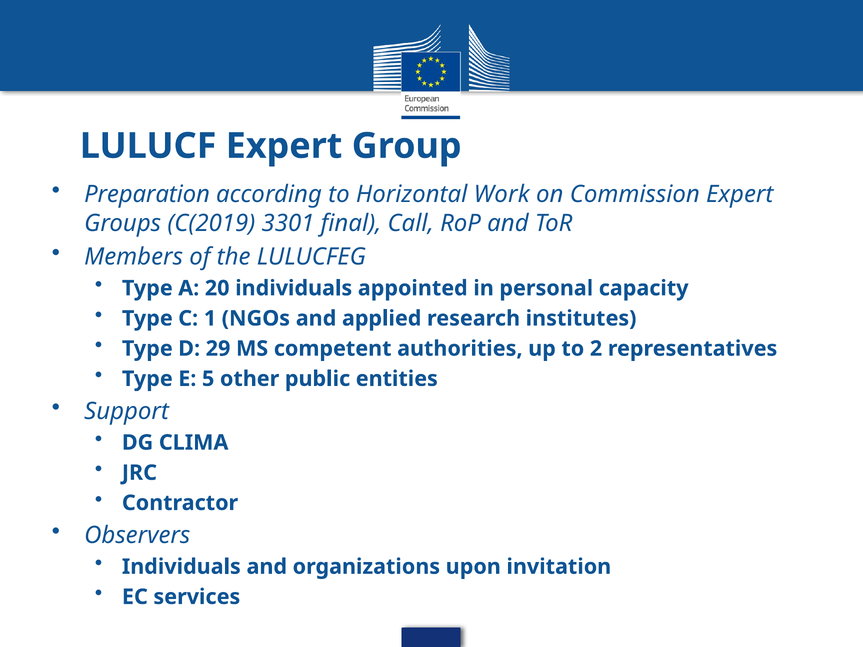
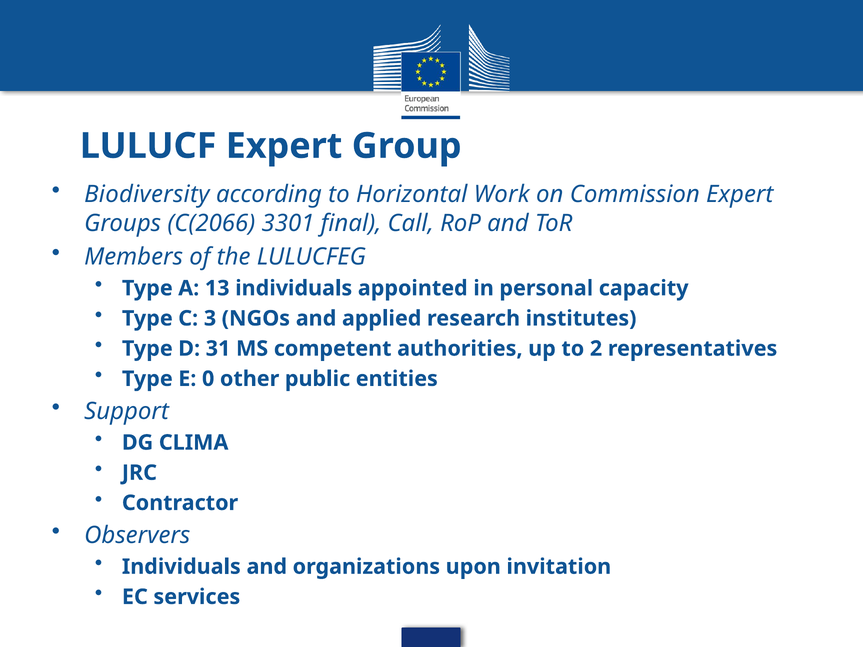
Preparation: Preparation -> Biodiversity
C(2019: C(2019 -> C(2066
20: 20 -> 13
1: 1 -> 3
29: 29 -> 31
5: 5 -> 0
